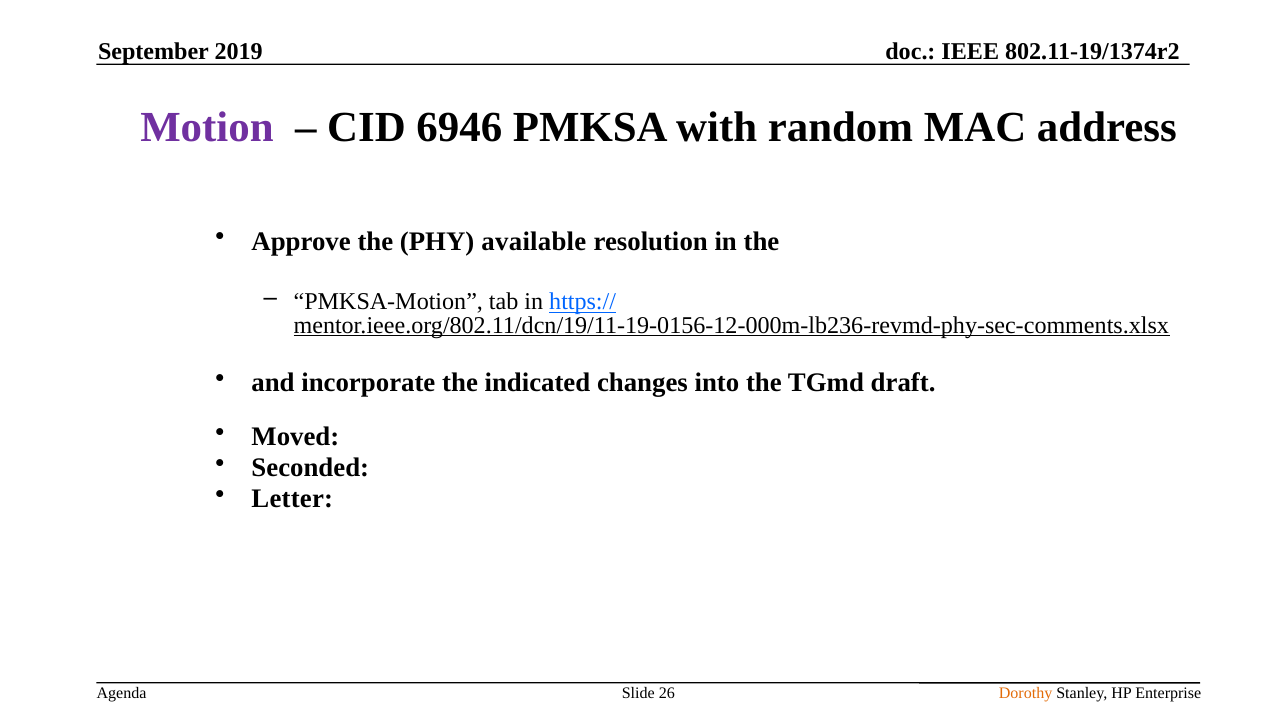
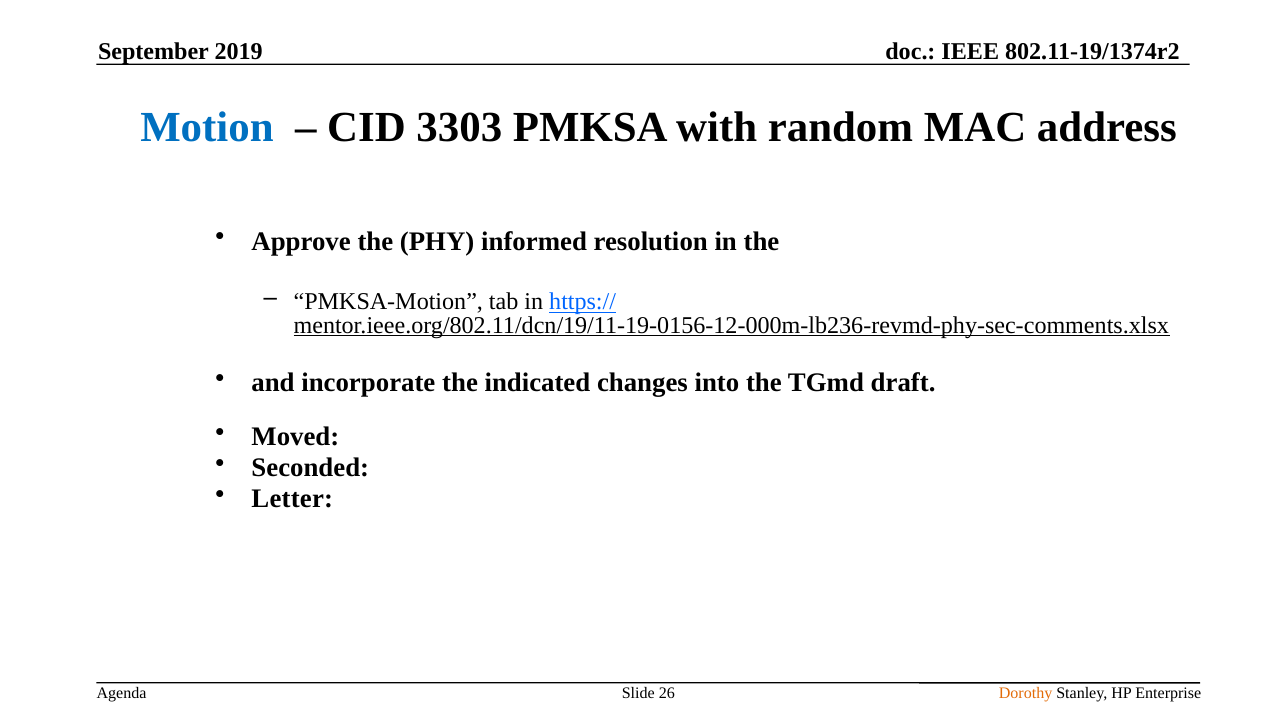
Motion colour: purple -> blue
6946: 6946 -> 3303
available: available -> informed
